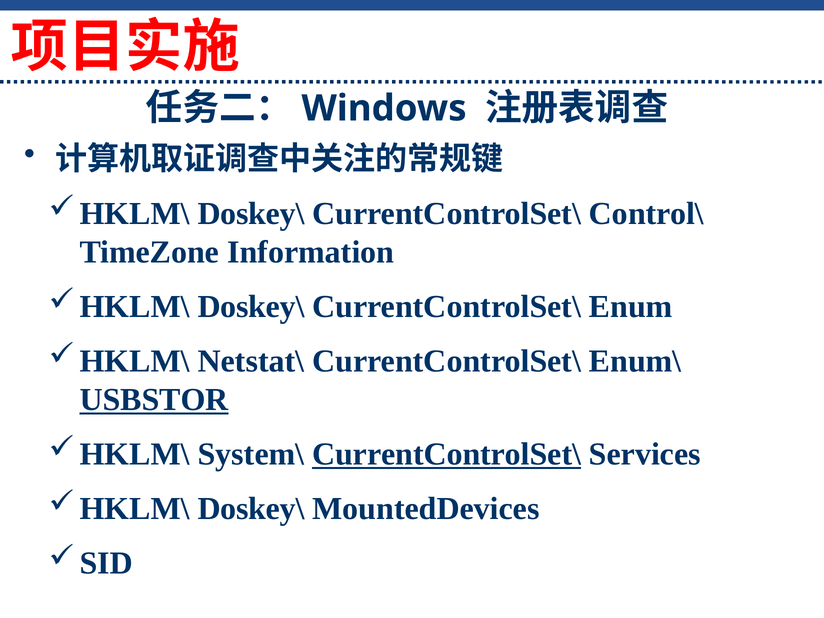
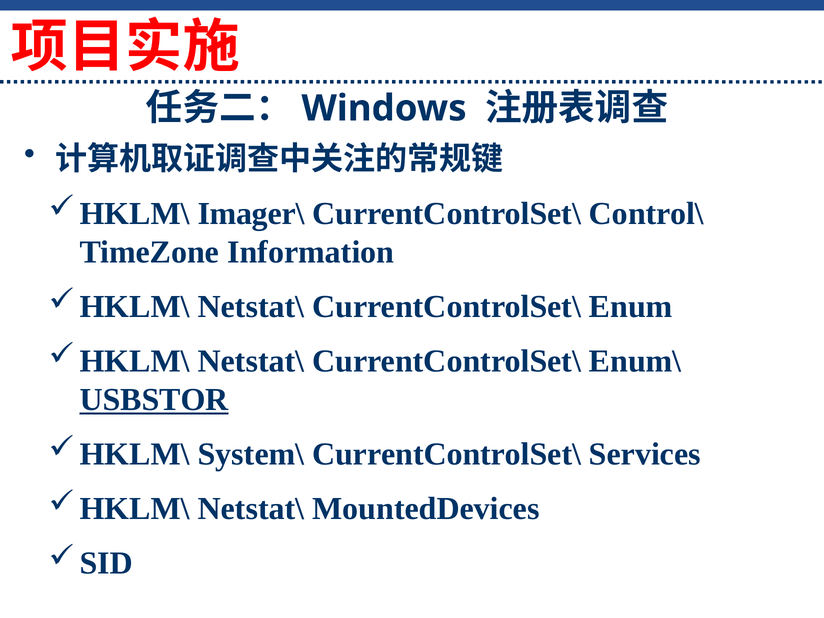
Doskey\ at (251, 214): Doskey\ -> Imager\
Doskey\ at (251, 307): Doskey\ -> Netstat\
CurrentControlSet\ at (447, 454) underline: present -> none
Doskey\ at (251, 509): Doskey\ -> Netstat\
